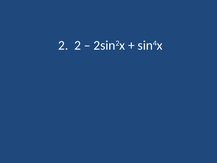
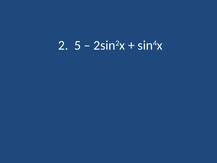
2 2: 2 -> 5
